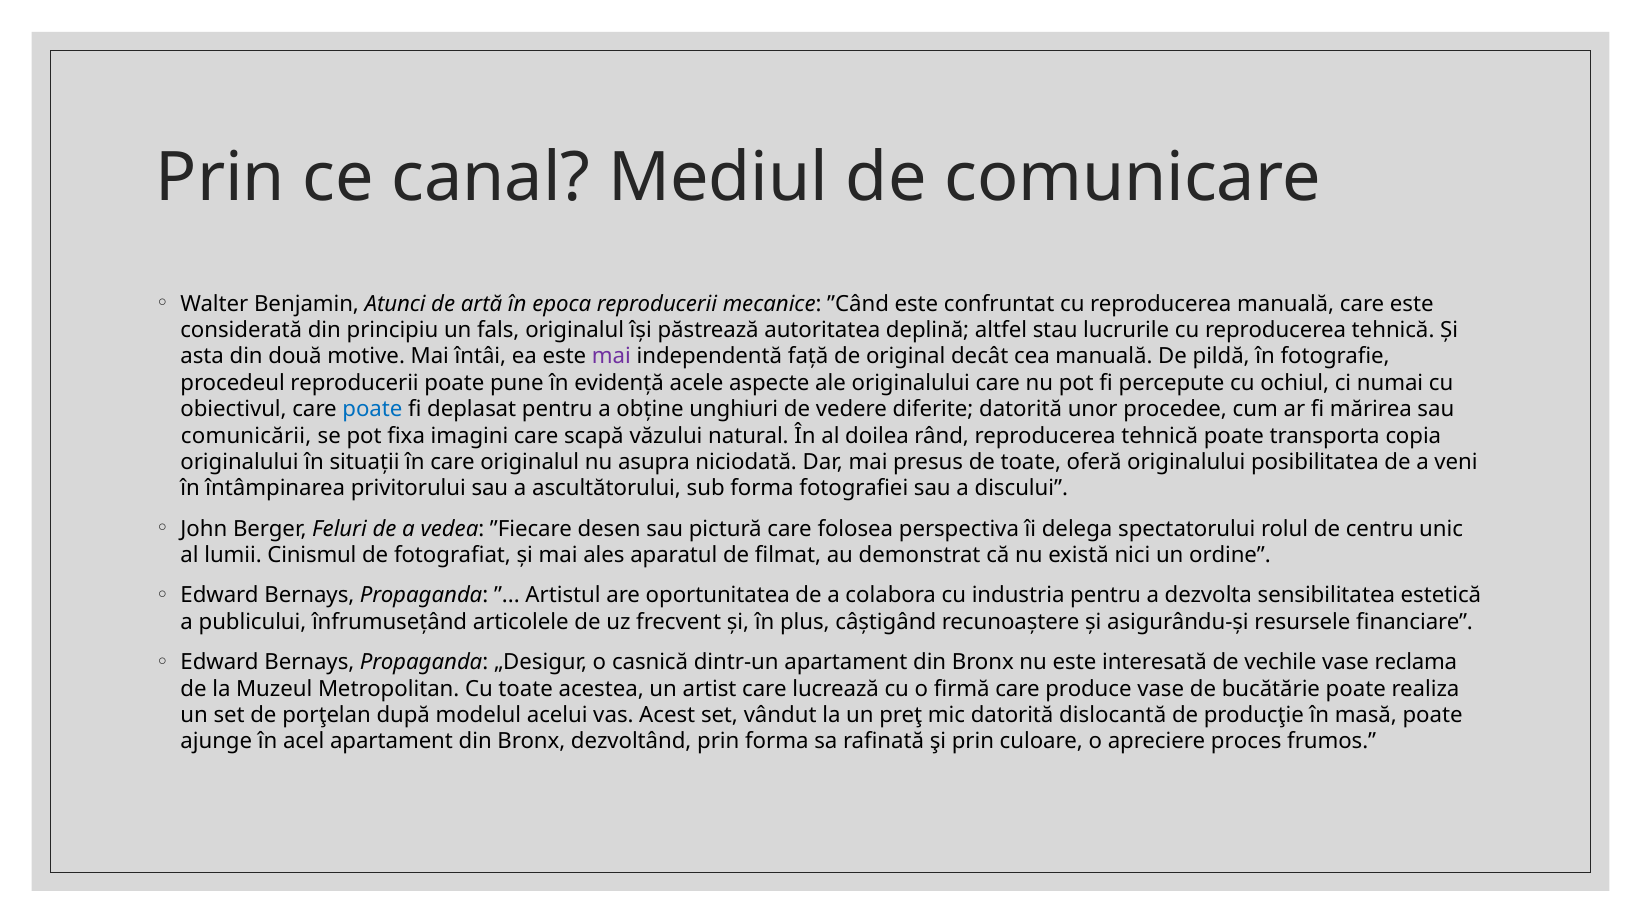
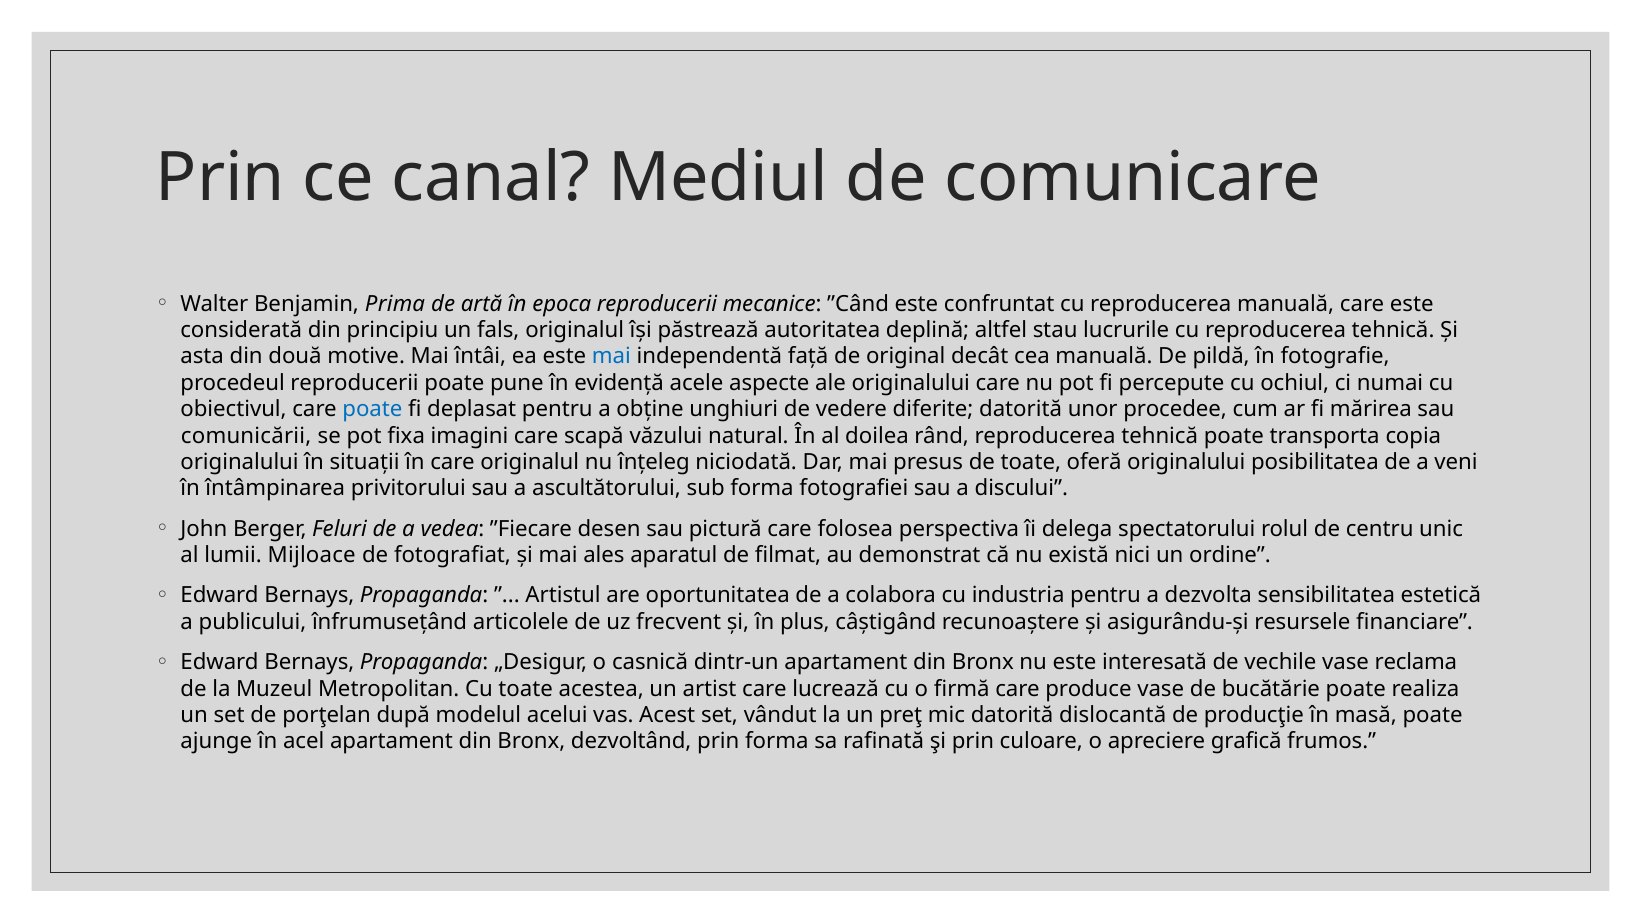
Atunci: Atunci -> Prima
mai at (611, 357) colour: purple -> blue
asupra: asupra -> înțeleg
Cinismul: Cinismul -> Mijloace
proces: proces -> grafică
